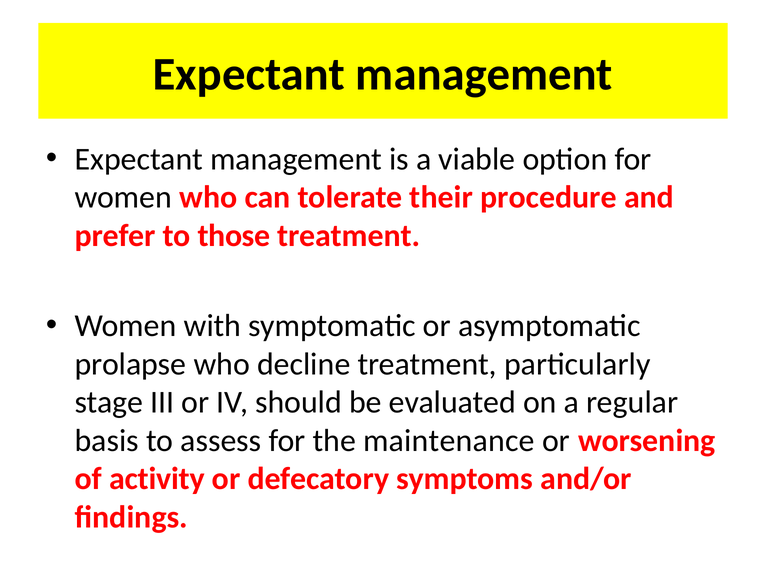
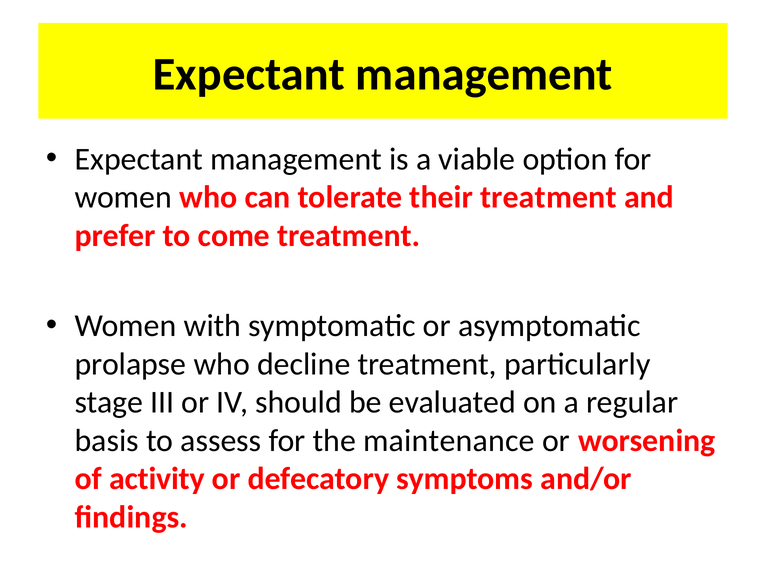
their procedure: procedure -> treatment
those: those -> come
